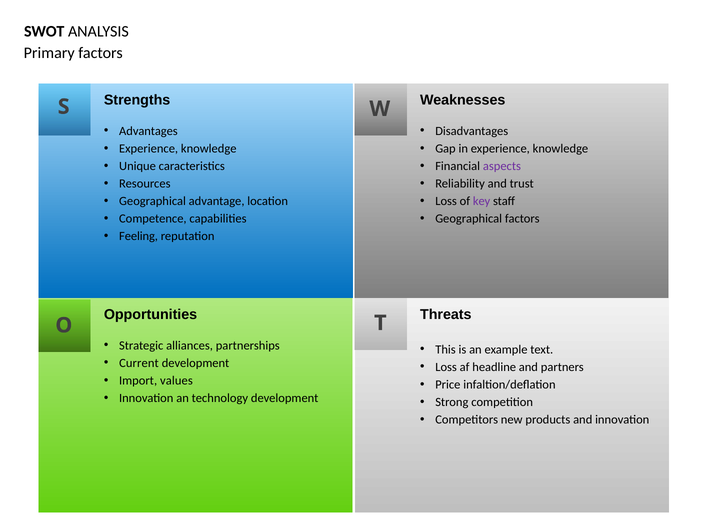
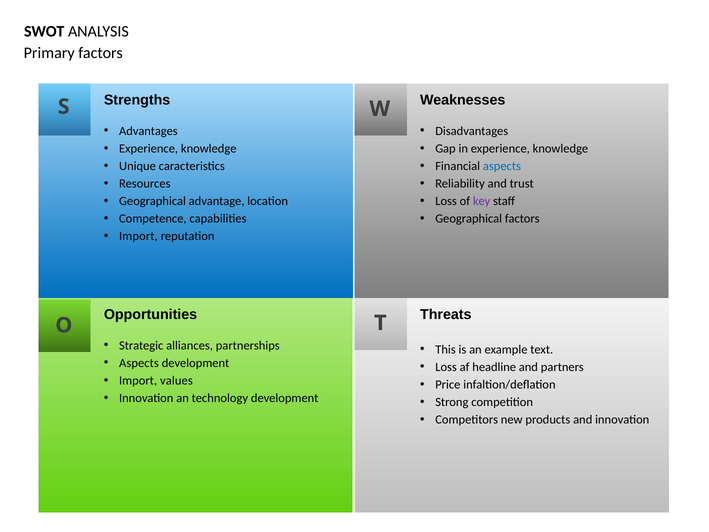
aspects at (502, 166) colour: purple -> blue
Feeling at (139, 236): Feeling -> Import
Current at (139, 363): Current -> Aspects
